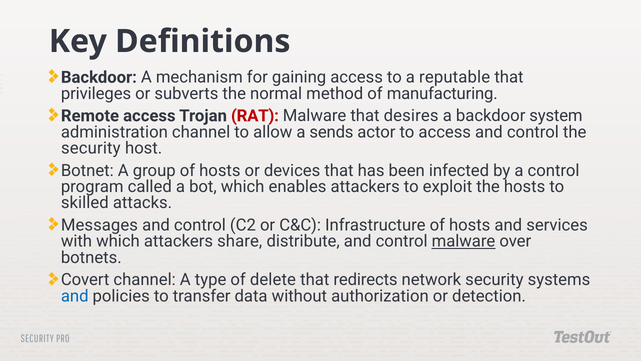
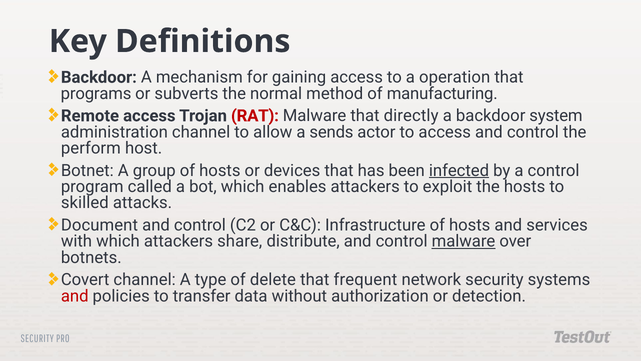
reputable: reputable -> operation
privileges: privileges -> programs
desires: desires -> directly
security at (91, 148): security -> perform
infected underline: none -> present
Messages: Messages -> Document
redirects: redirects -> frequent
and at (75, 296) colour: blue -> red
